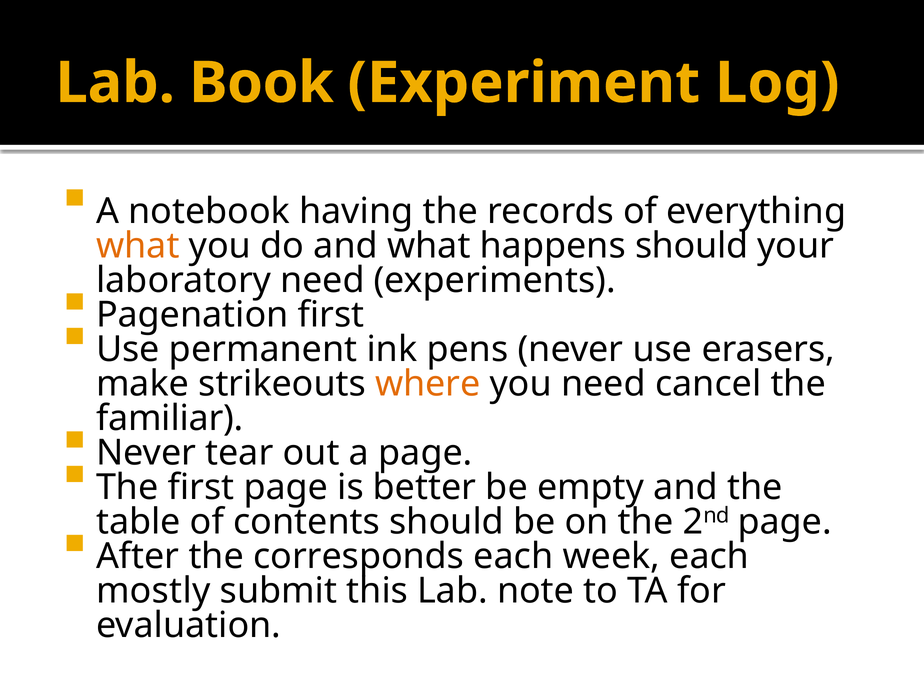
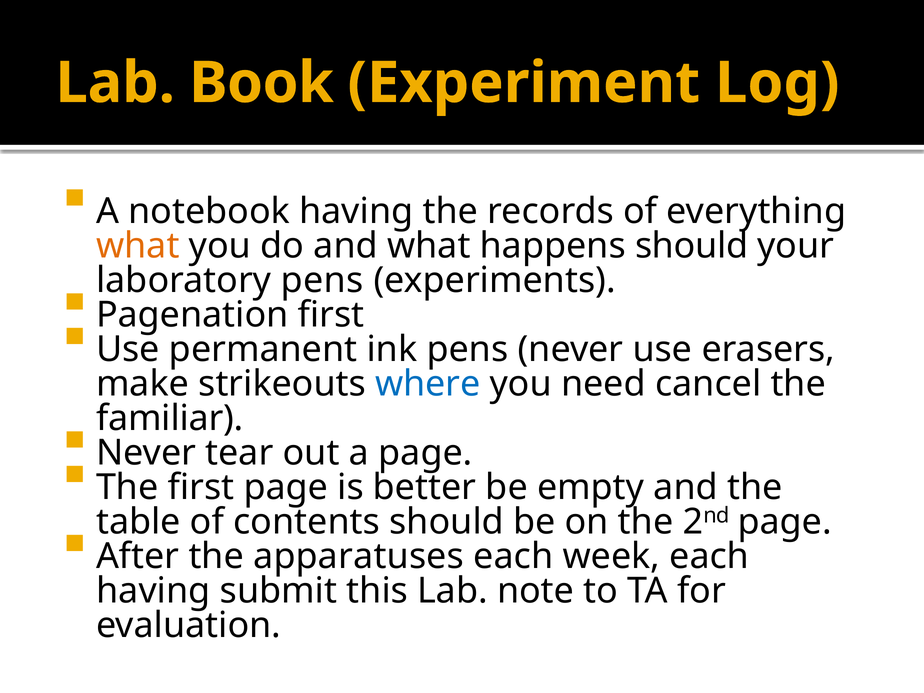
laboratory need: need -> pens
where colour: orange -> blue
corresponds: corresponds -> apparatuses
mostly at (153, 591): mostly -> having
